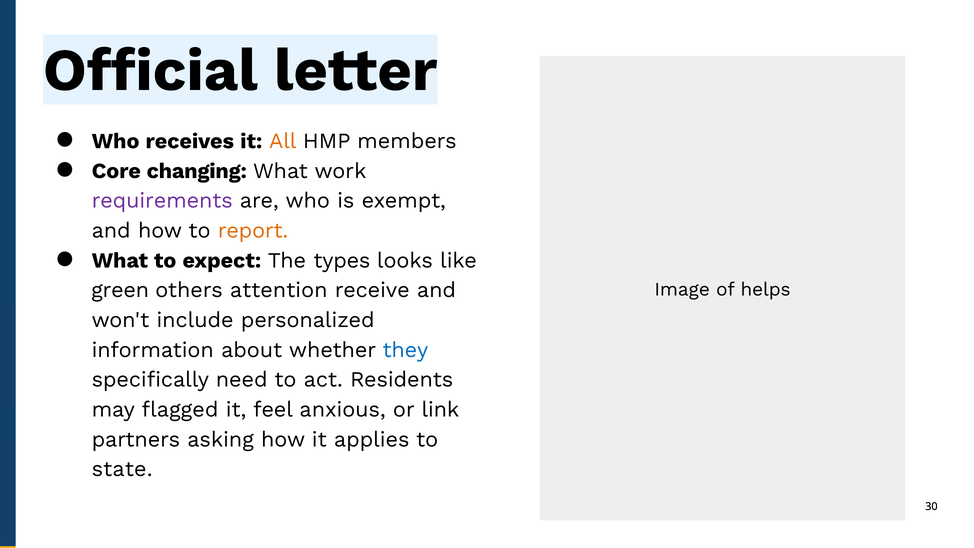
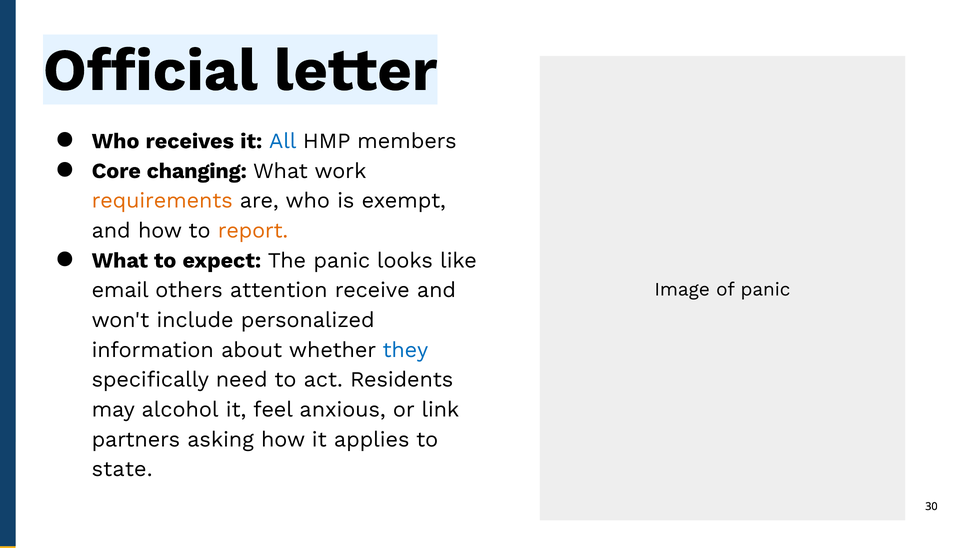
All colour: orange -> blue
requirements colour: purple -> orange
The types: types -> panic
green: green -> email
of helps: helps -> panic
flagged: flagged -> alcohol
